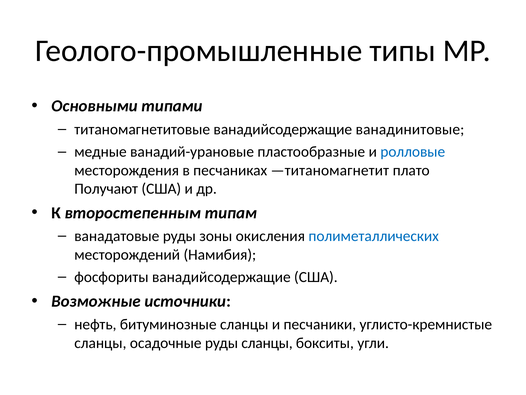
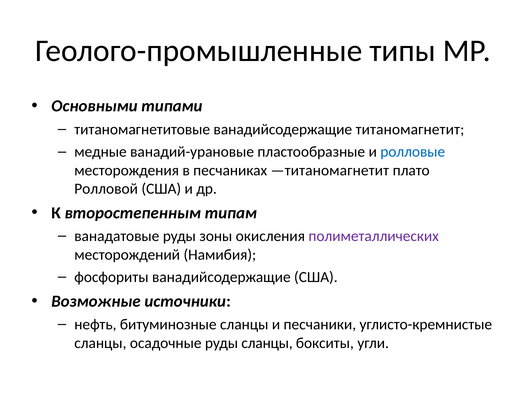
ванадинитовые: ванадинитовые -> титаномагнетит
Получают: Получают -> Ролловой
полиметаллических colour: blue -> purple
